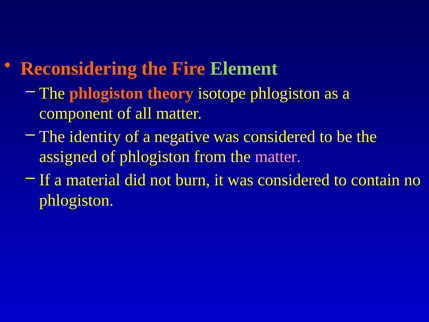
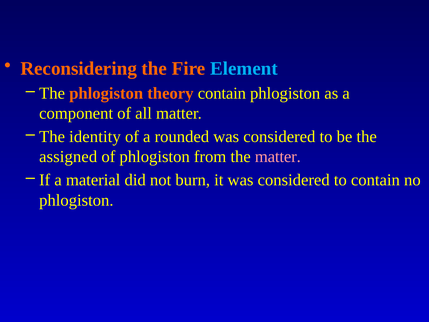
Element colour: light green -> light blue
theory isotope: isotope -> contain
negative: negative -> rounded
